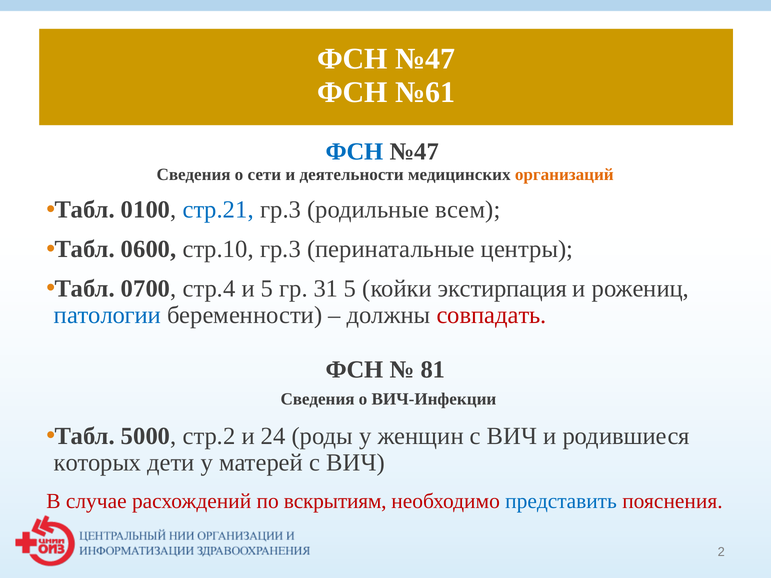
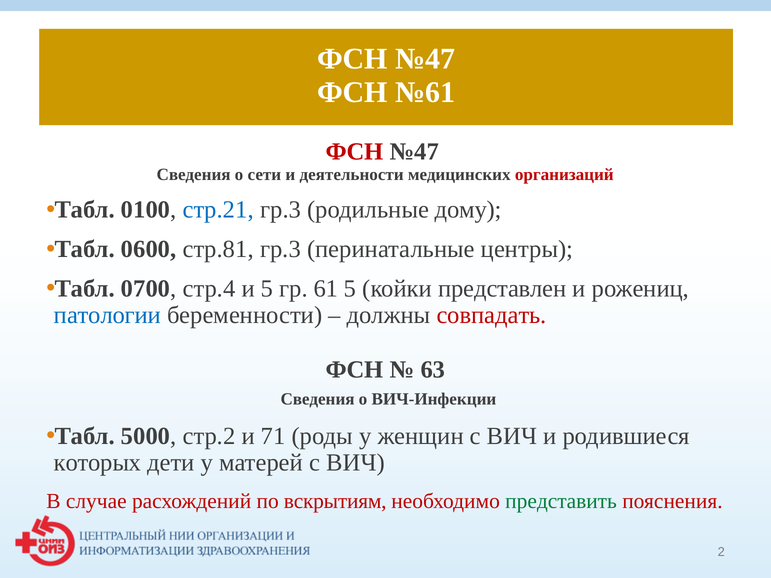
ФСН at (355, 152) colour: blue -> red
организаций colour: orange -> red
всем: всем -> дому
стр.10: стр.10 -> стр.81
31: 31 -> 61
экстирпация: экстирпация -> представлен
81: 81 -> 63
24: 24 -> 71
представить colour: blue -> green
